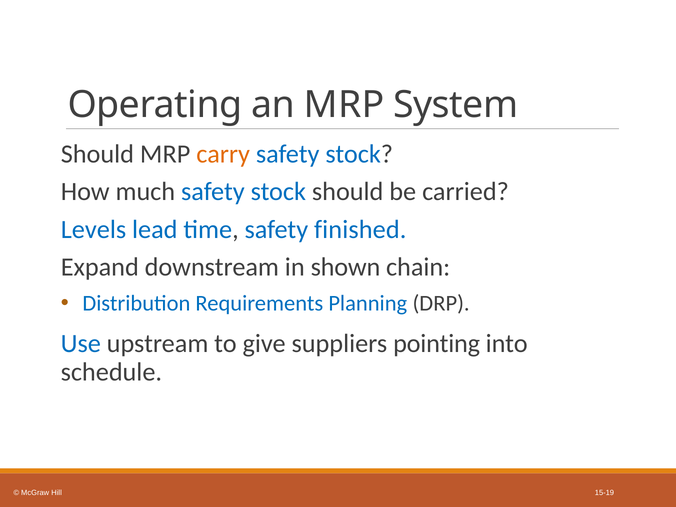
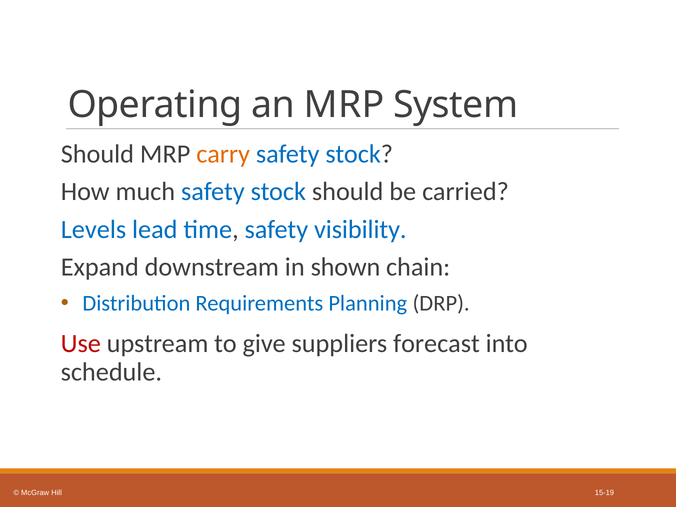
finished: finished -> visibility
Use colour: blue -> red
pointing: pointing -> forecast
